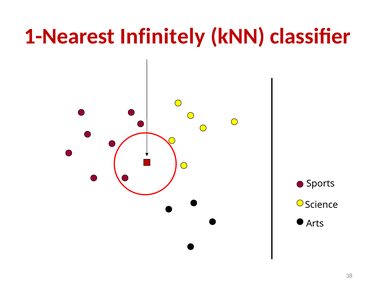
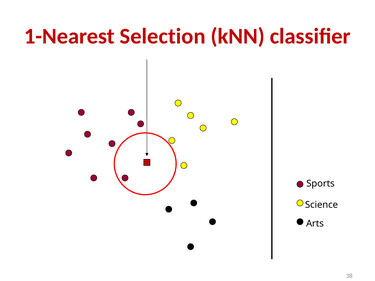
Infinitely: Infinitely -> Selection
